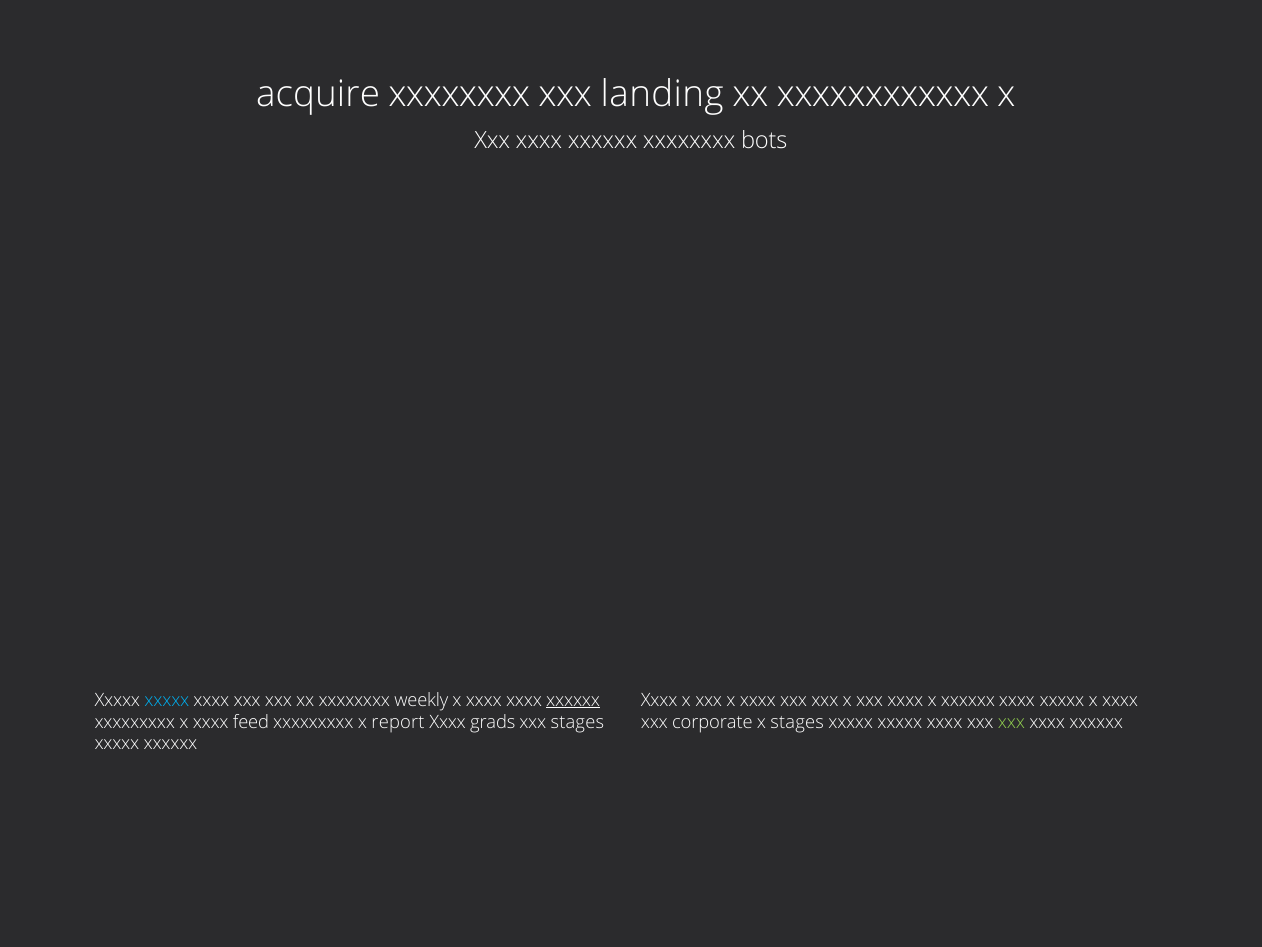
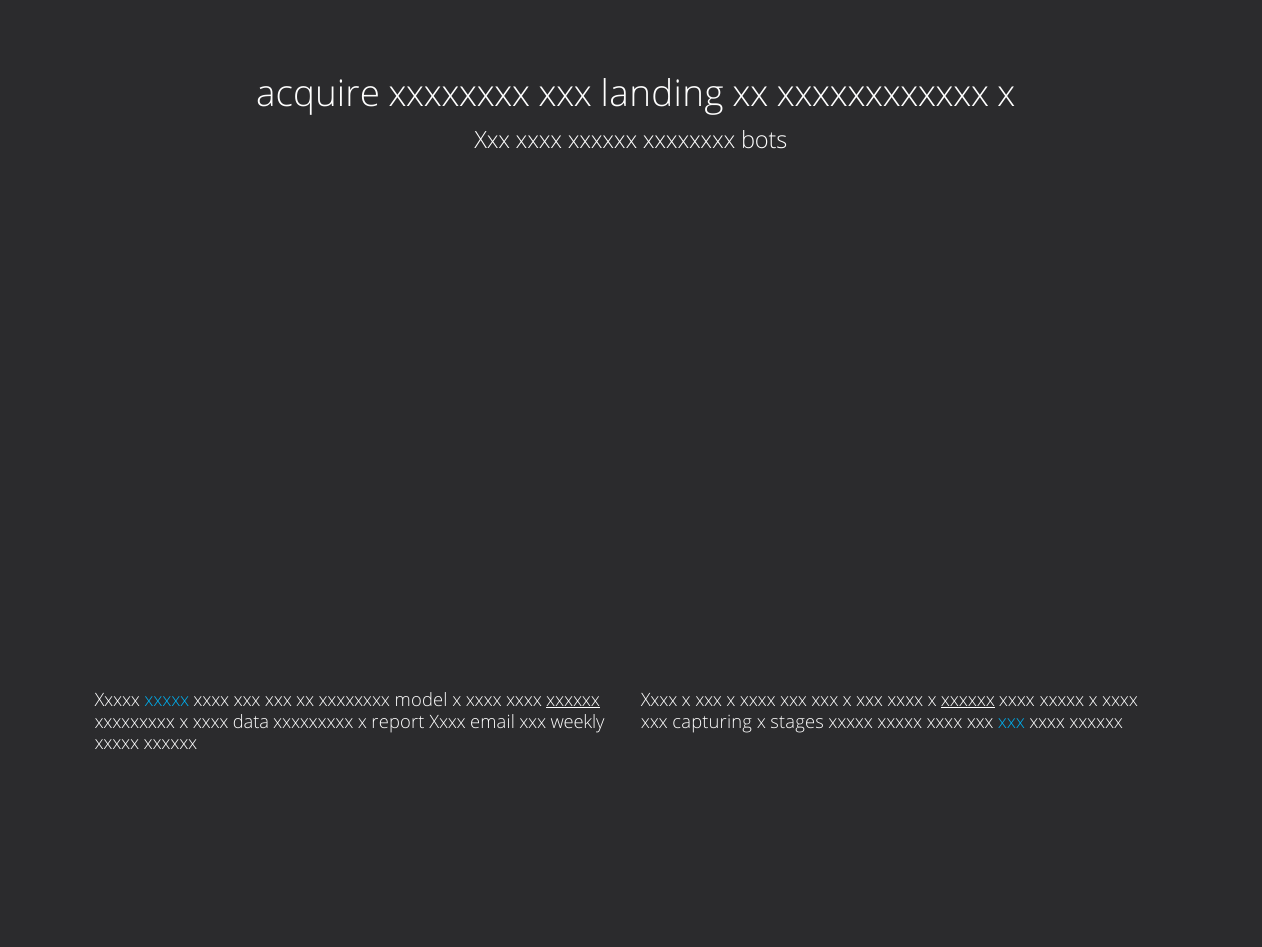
weekly: weekly -> model
xxxxxx at (968, 700) underline: none -> present
feed: feed -> data
grads: grads -> email
xxx stages: stages -> weekly
corporate: corporate -> capturing
xxx at (1011, 722) colour: light green -> light blue
